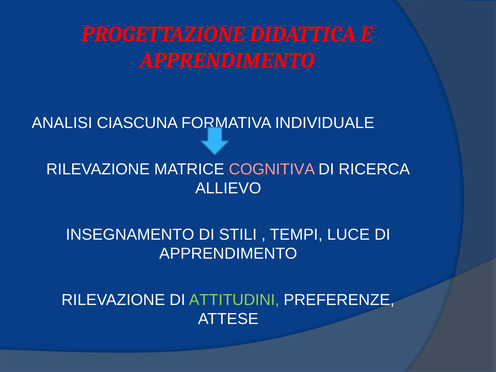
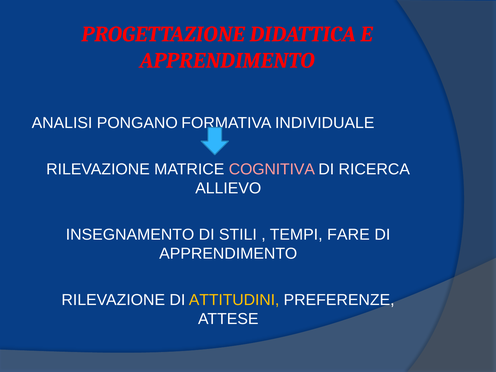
CIASCUNA: CIASCUNA -> PONGANO
LUCE: LUCE -> FARE
ATTITUDINI colour: light green -> yellow
